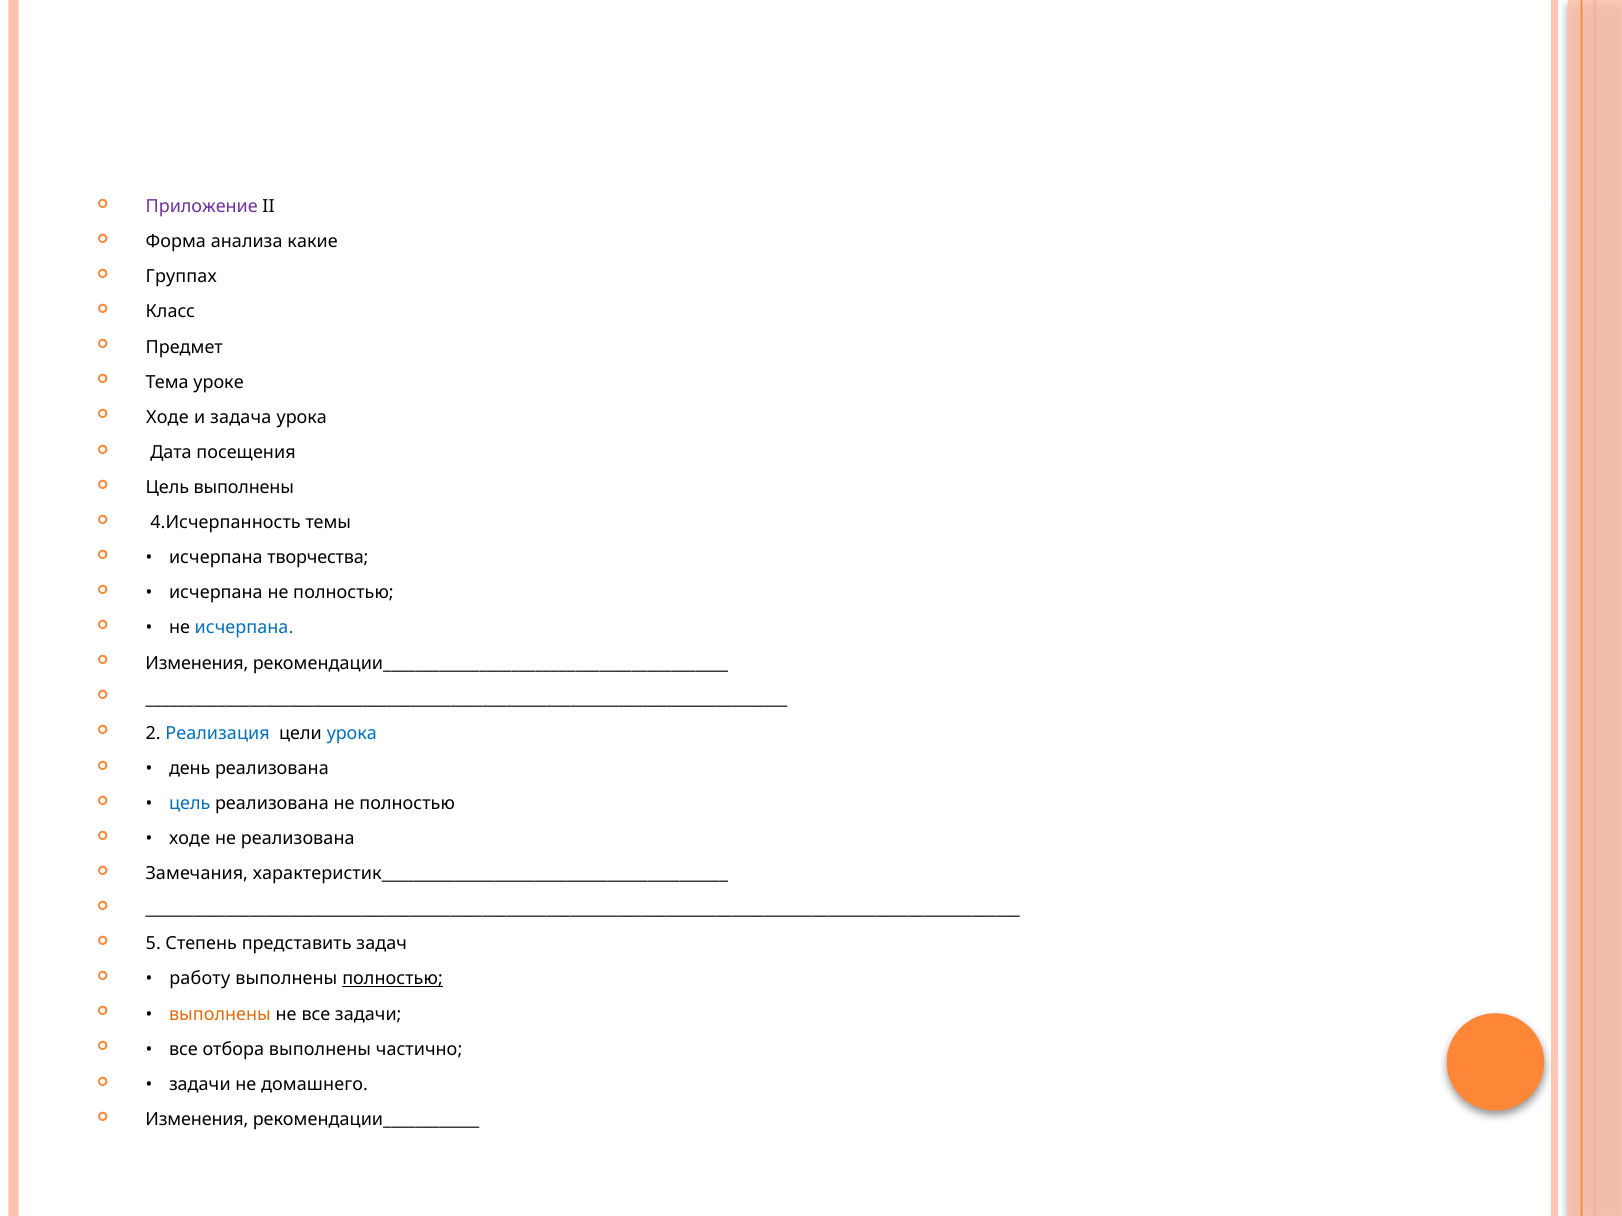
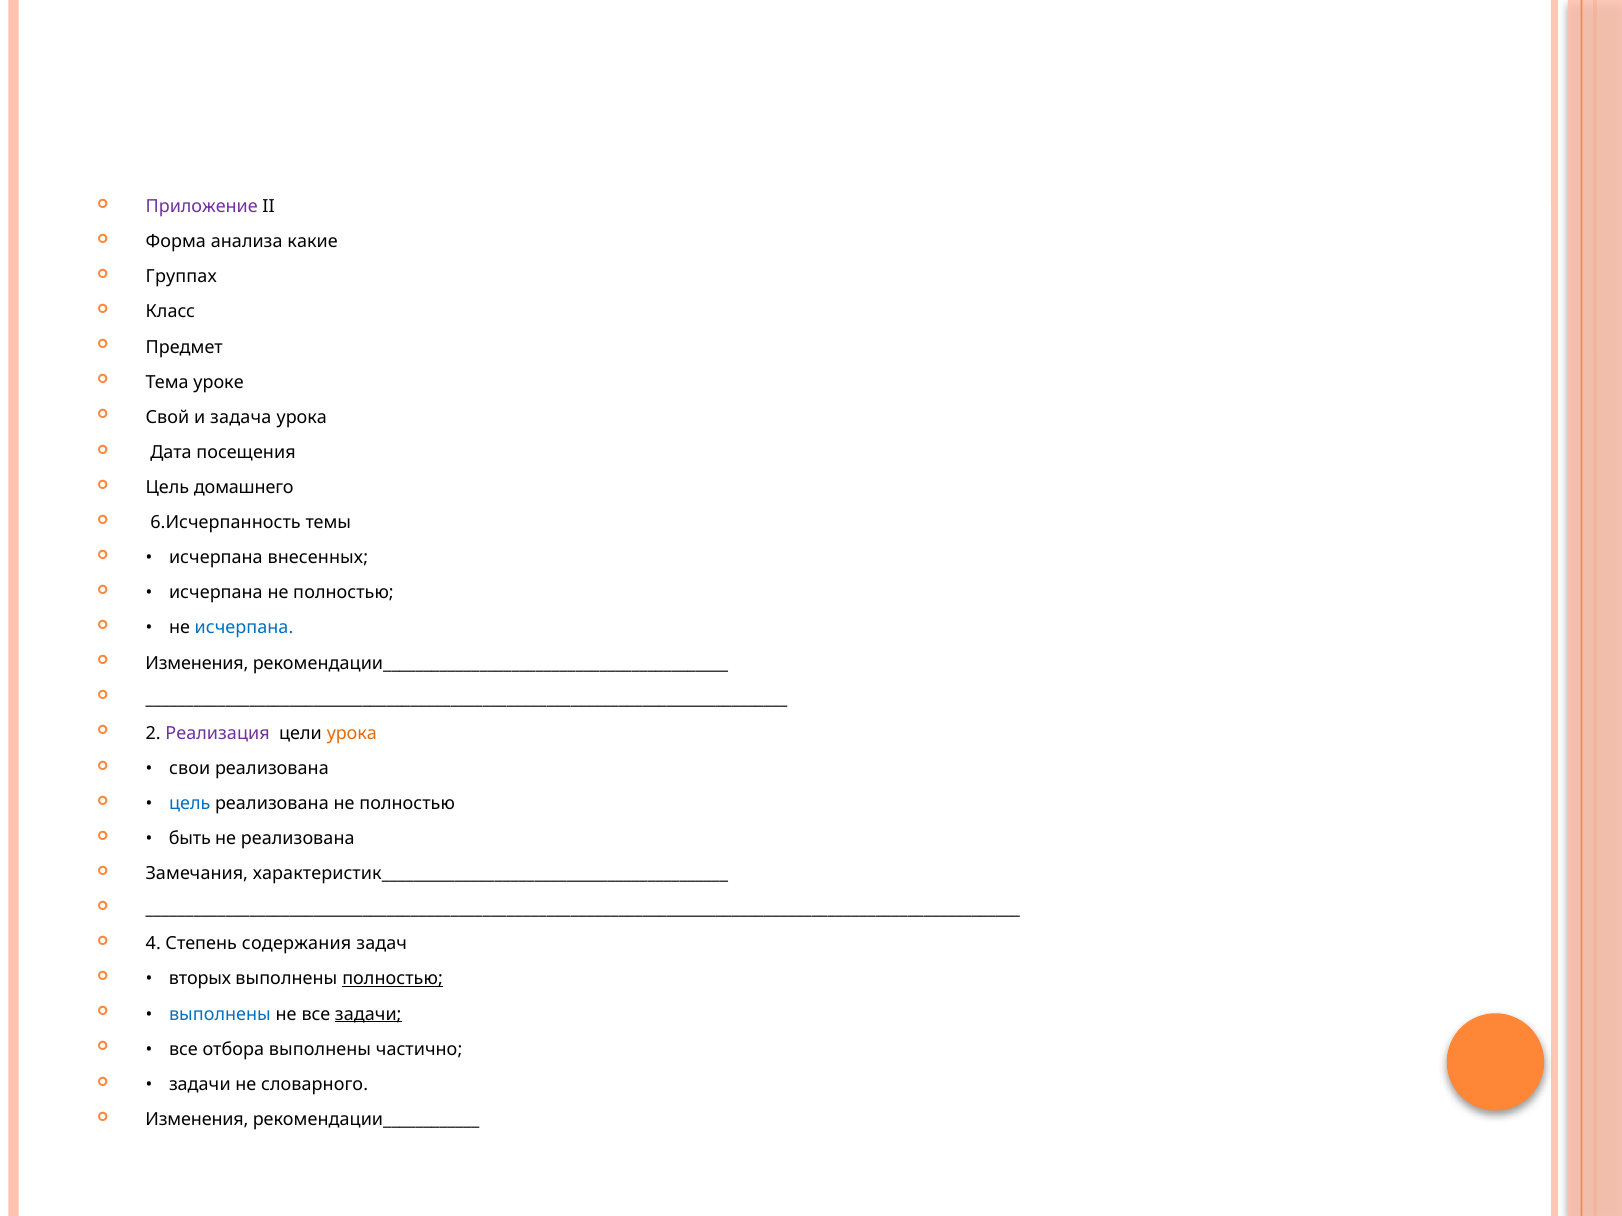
Ходе at (167, 418): Ходе -> Свой
Цель выполнены: выполнены -> домашнего
4.Исчерпанность: 4.Исчерпанность -> 6.Исчерпанность
творчества: творчества -> внесенных
Реализация colour: blue -> purple
урока at (352, 734) colour: blue -> orange
день: день -> свои
ходе at (190, 839): ходе -> быть
5: 5 -> 4
представить: представить -> содержания
работу: работу -> вторых
выполнены at (220, 1015) colour: orange -> blue
задачи at (368, 1015) underline: none -> present
домашнего: домашнего -> словарного
